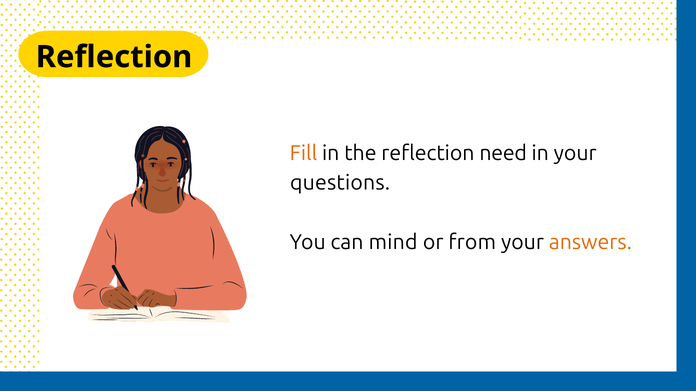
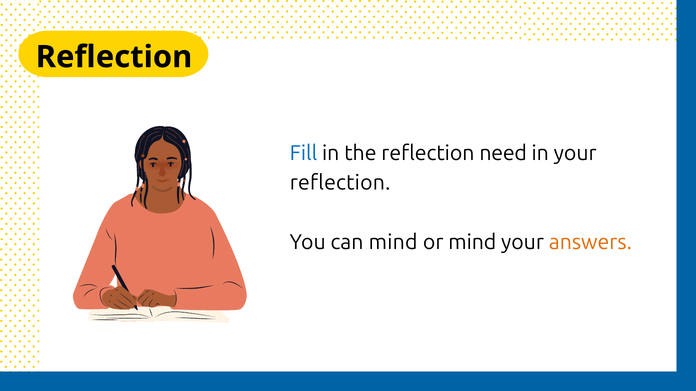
Fill colour: orange -> blue
questions at (340, 183): questions -> reflection
or from: from -> mind
